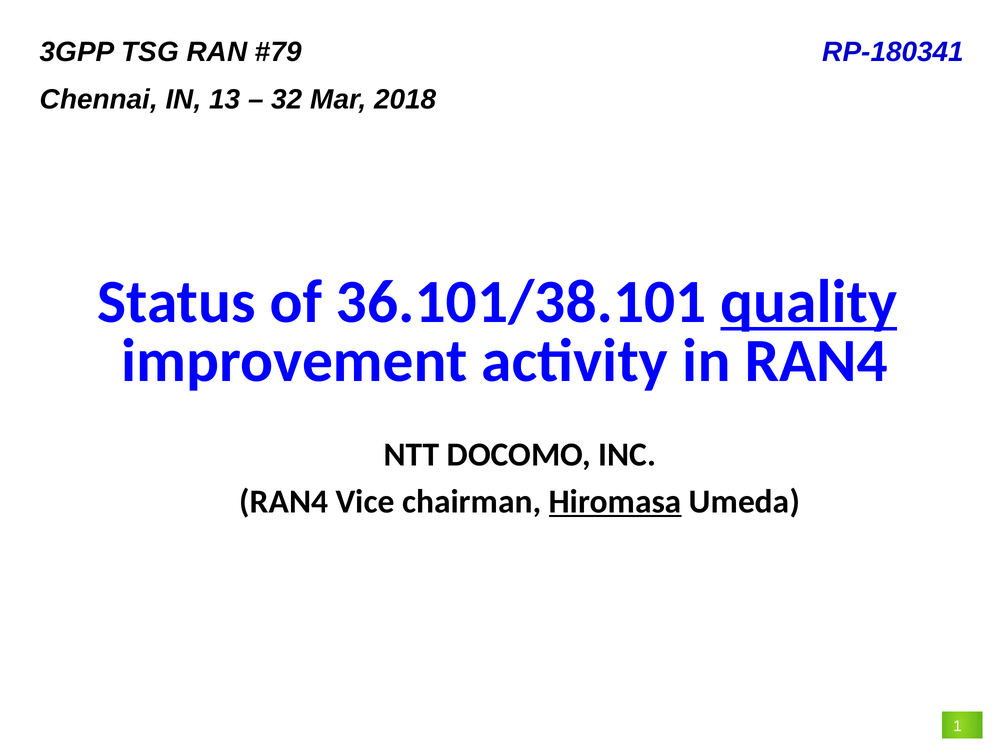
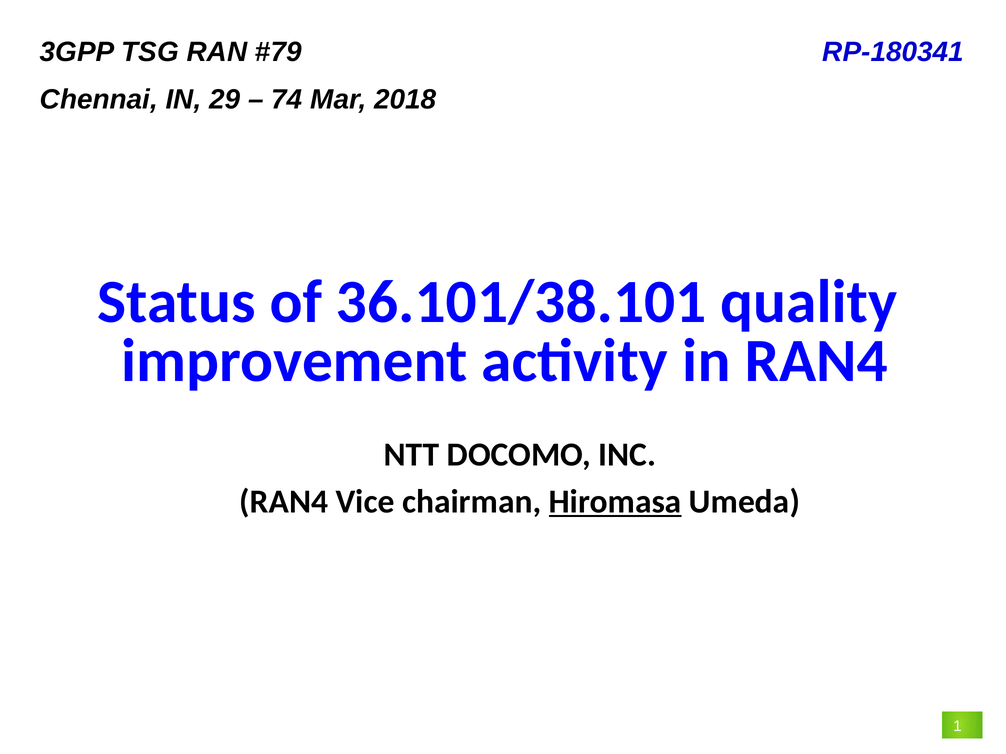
13: 13 -> 29
32: 32 -> 74
quality underline: present -> none
